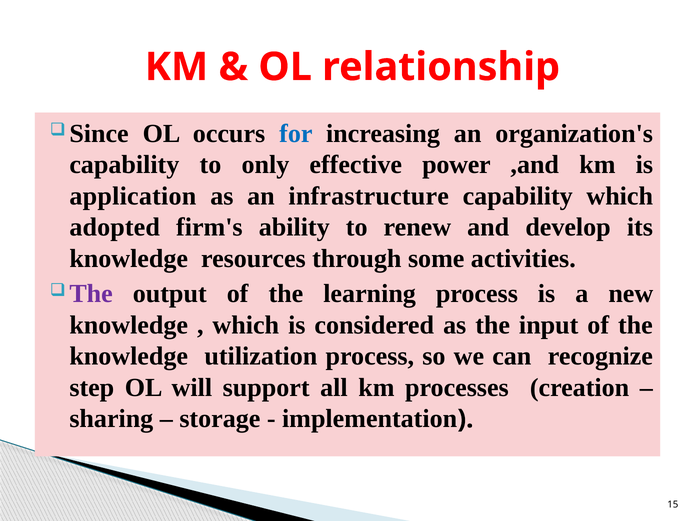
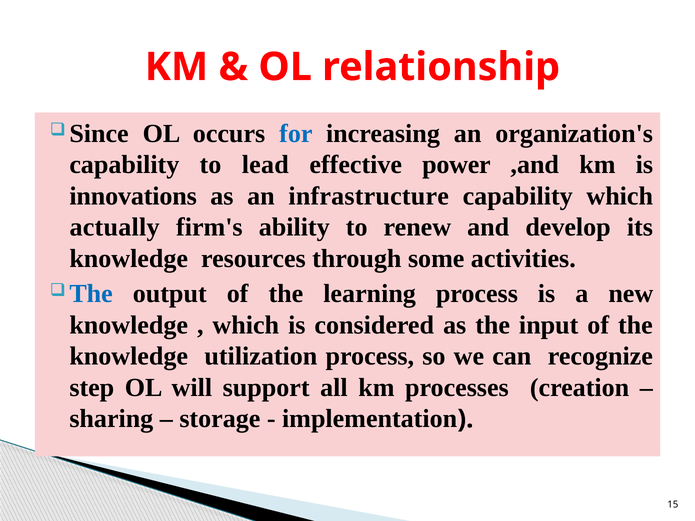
only: only -> lead
application: application -> innovations
adopted: adopted -> actually
The at (91, 294) colour: purple -> blue
